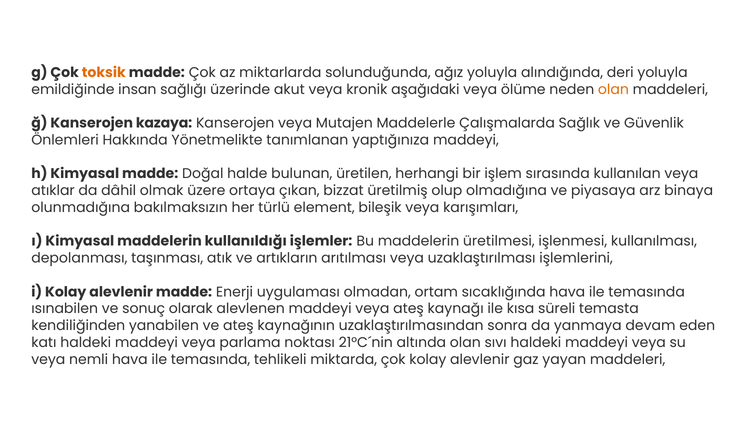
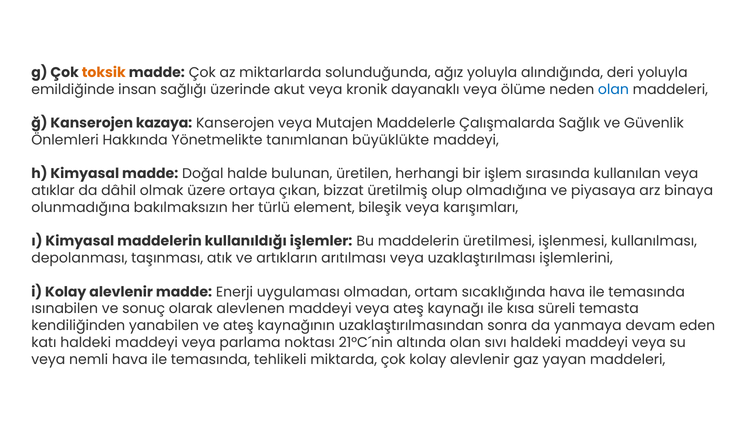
aşağıdaki: aşağıdaki -> dayanaklı
olan at (613, 89) colour: orange -> blue
yaptığınıza: yaptığınıza -> büyüklükte
